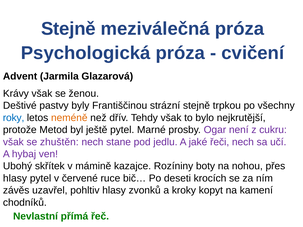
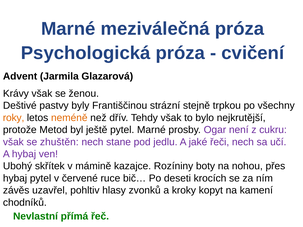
Stejně at (68, 29): Stejně -> Marné
roky colour: blue -> orange
hlasy at (15, 178): hlasy -> hybaj
